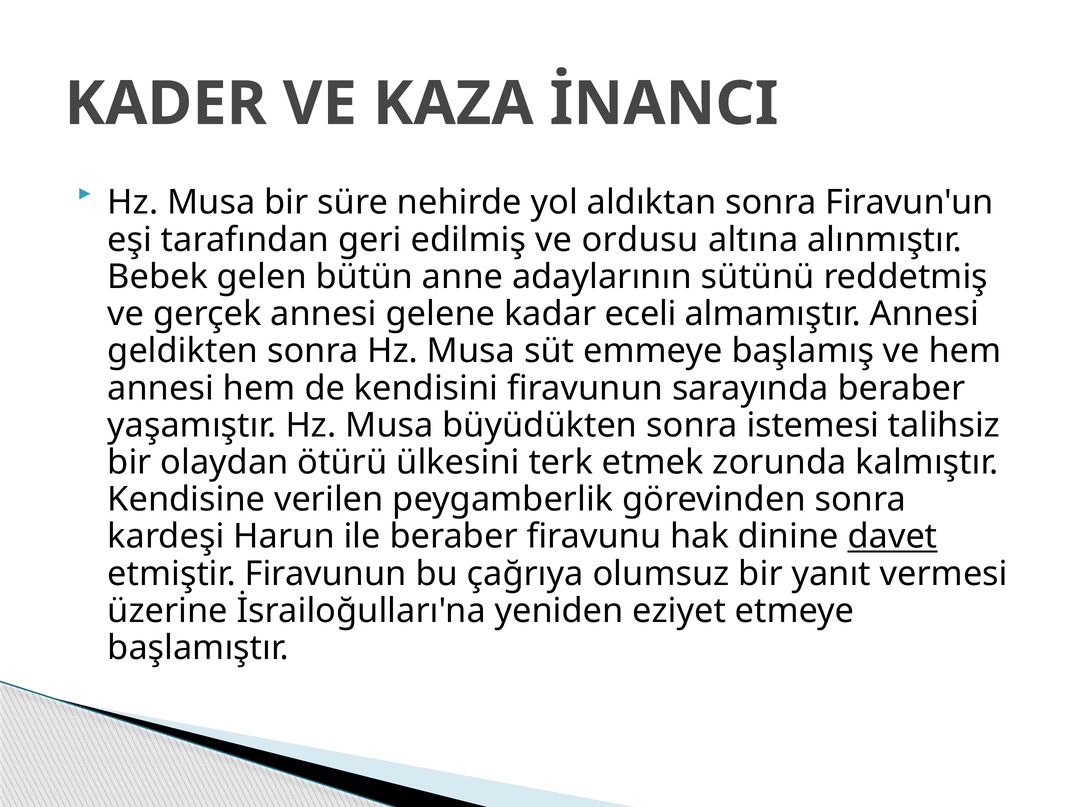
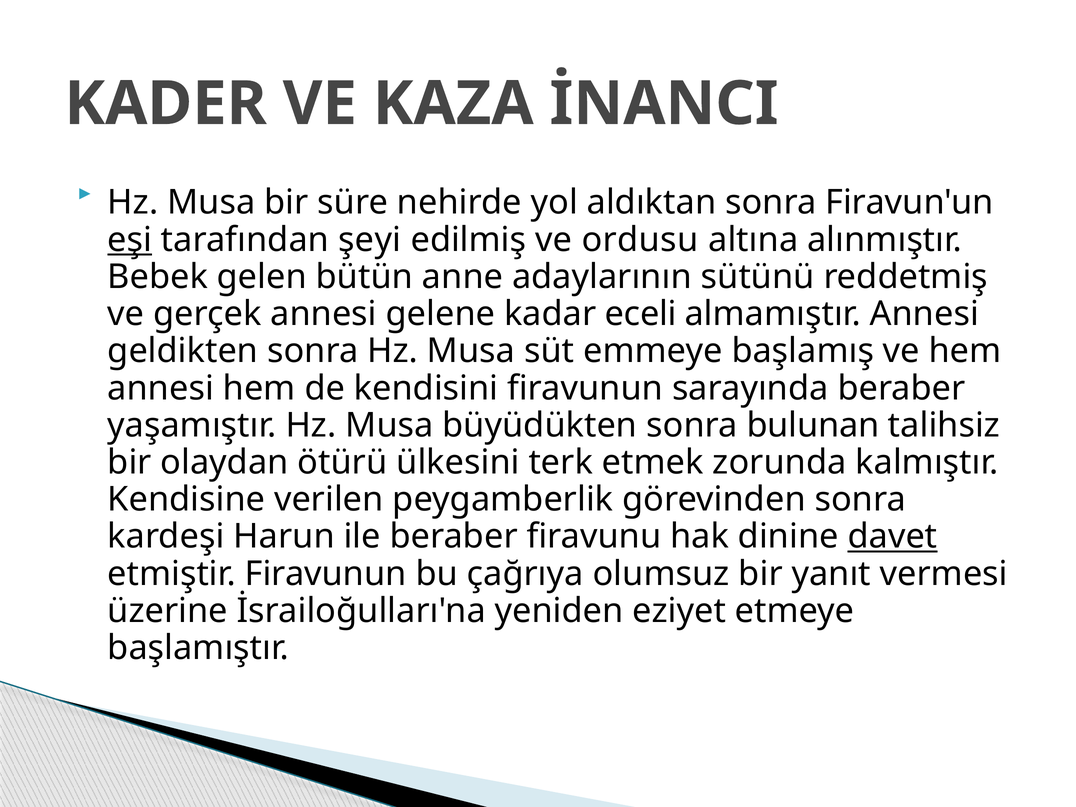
eşi underline: none -> present
geri: geri -> şeyi
istemesi: istemesi -> bulunan
